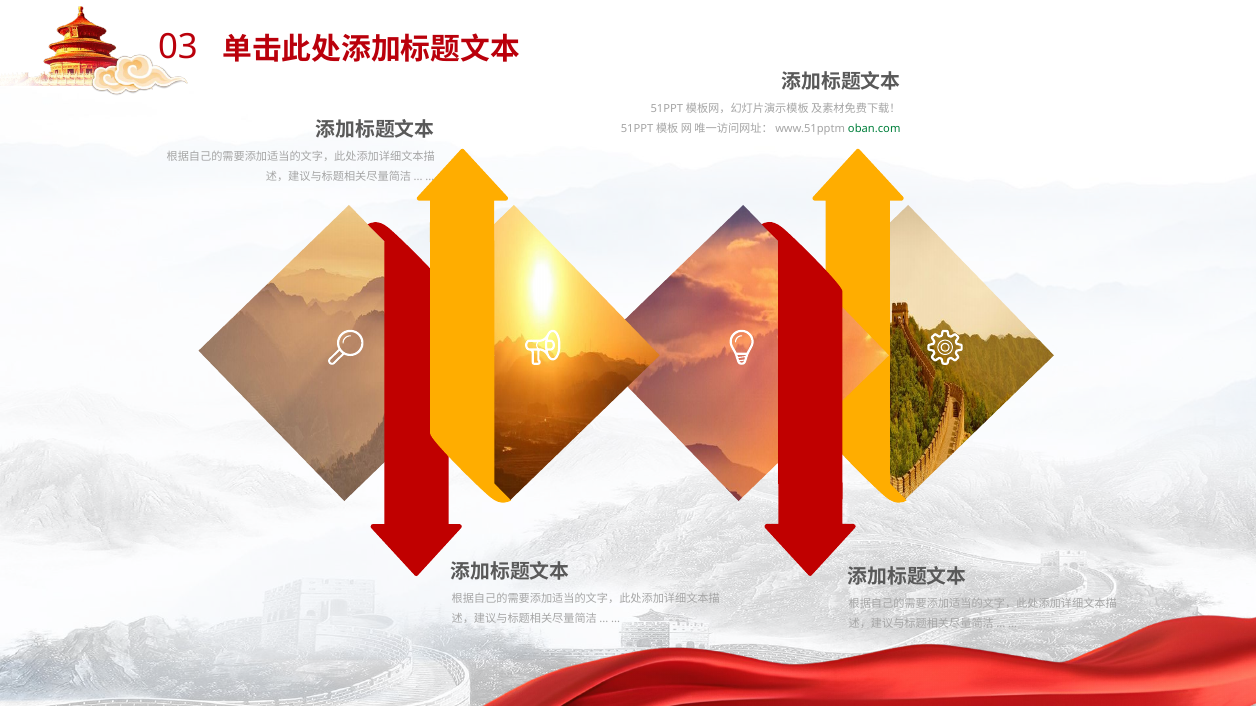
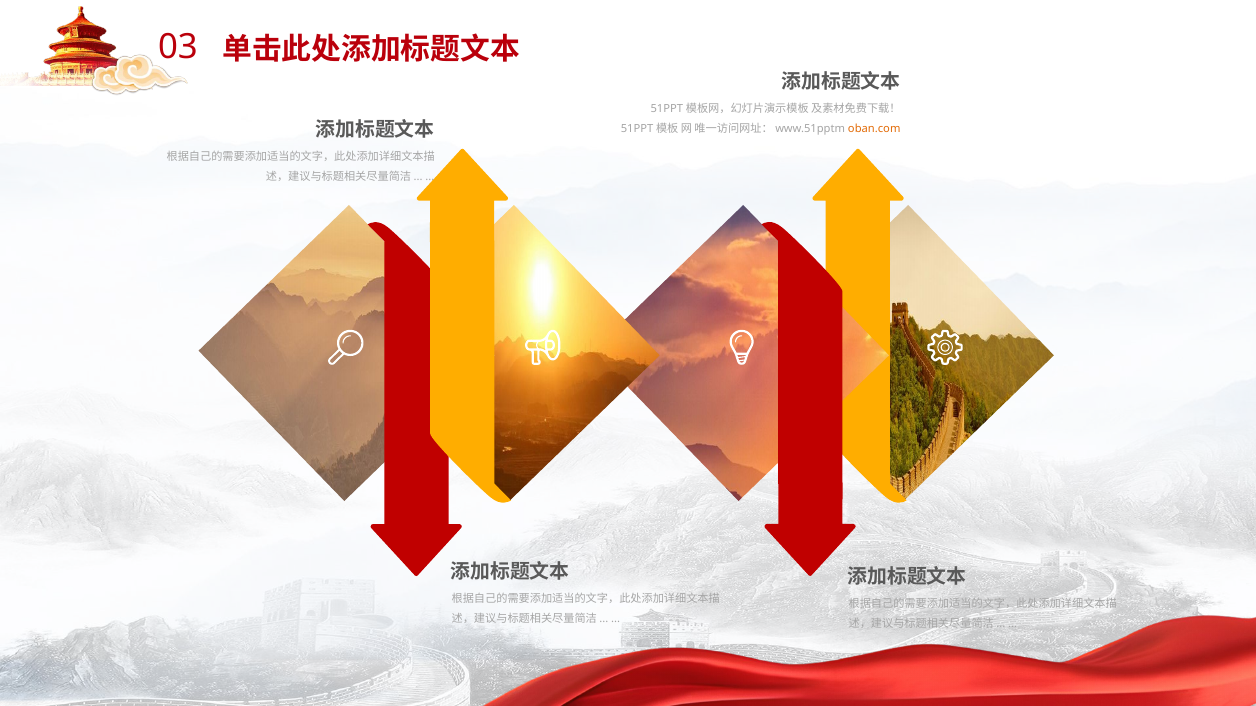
oban.com colour: green -> orange
